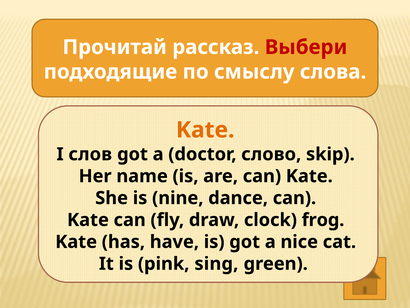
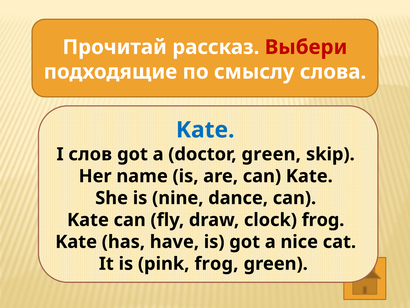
Kate at (205, 130) colour: orange -> blue
doctor слово: слово -> green
pink sing: sing -> frog
